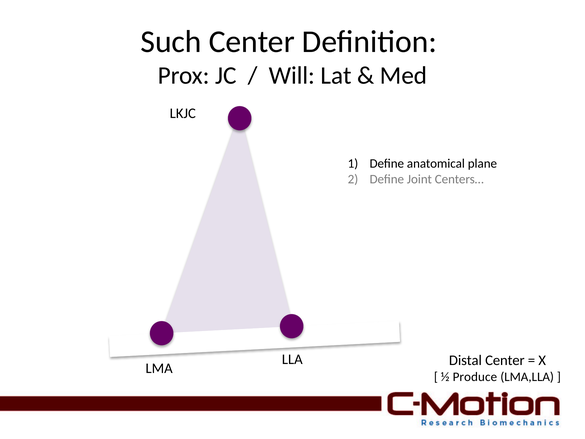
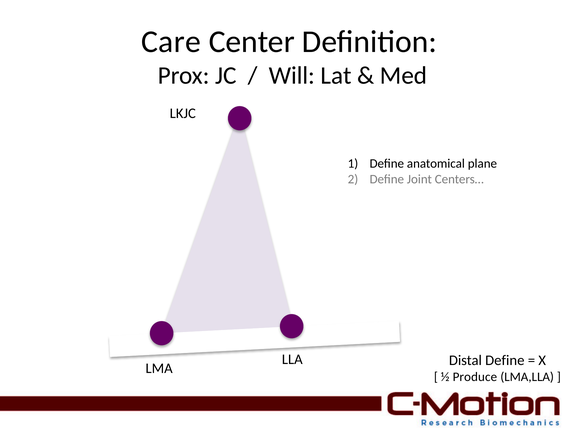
Such: Such -> Care
Distal Center: Center -> Define
